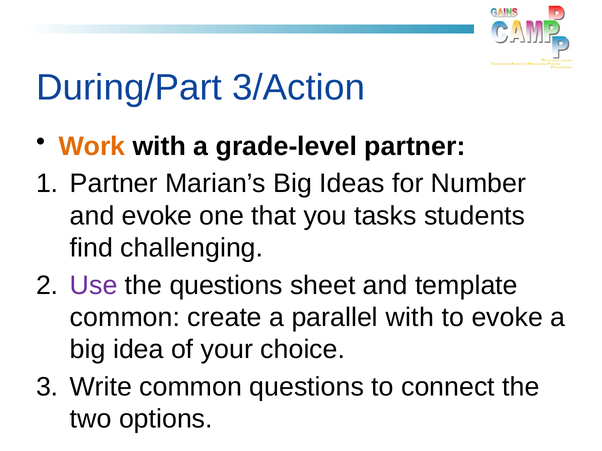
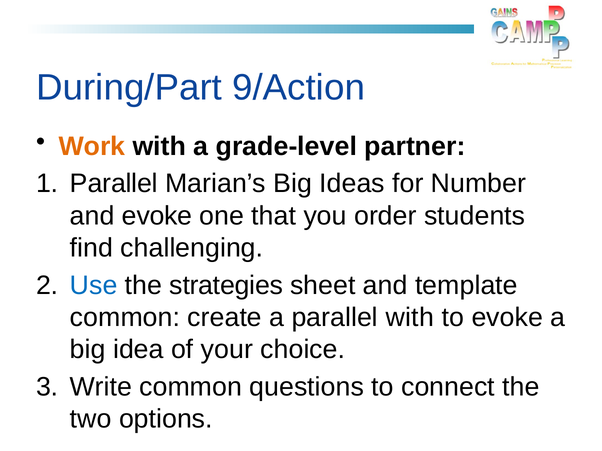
3/Action: 3/Action -> 9/Action
Partner at (114, 184): Partner -> Parallel
tasks: tasks -> order
Use colour: purple -> blue
the questions: questions -> strategies
